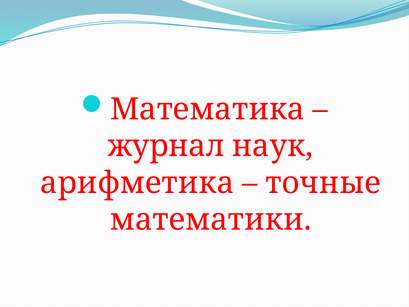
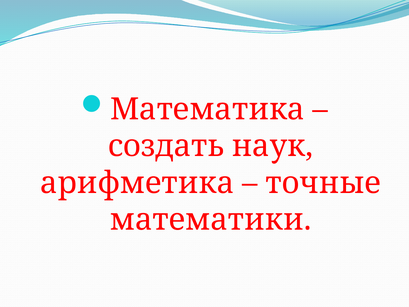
журнал: журнал -> создать
